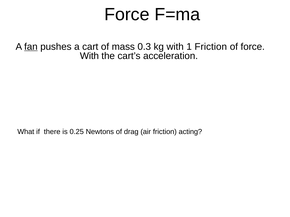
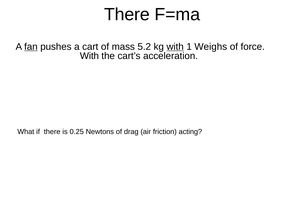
Force at (127, 15): Force -> There
0.3: 0.3 -> 5.2
with at (175, 47) underline: none -> present
1 Friction: Friction -> Weighs
